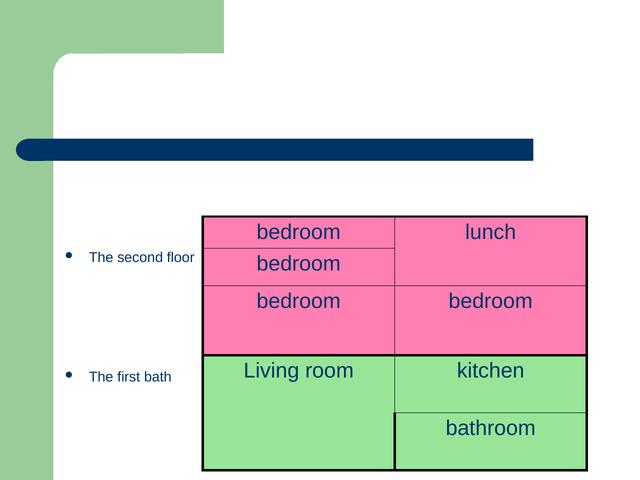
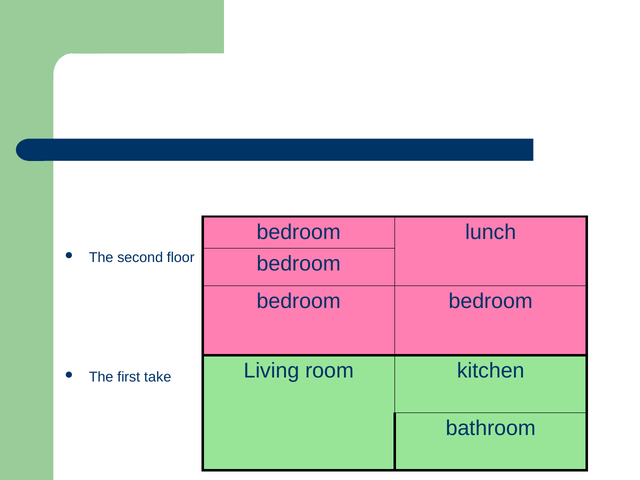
bath: bath -> take
